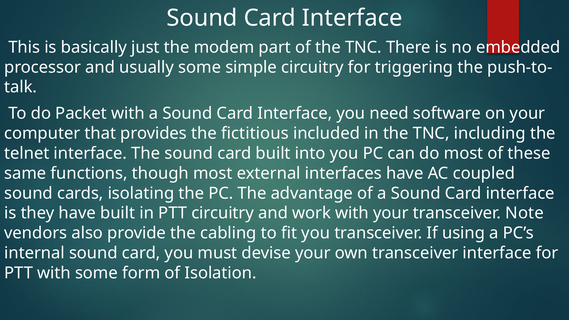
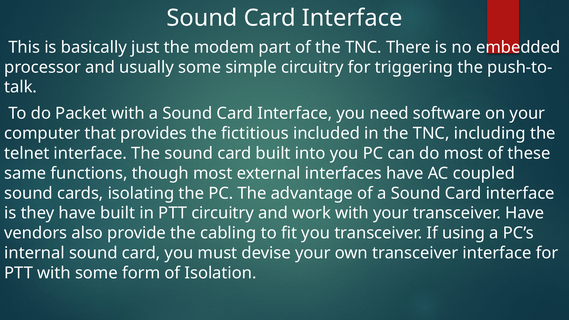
transceiver Note: Note -> Have
